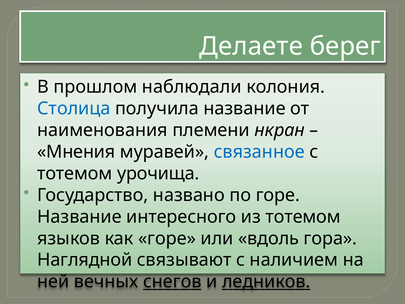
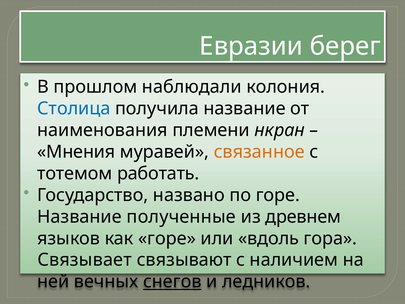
Делаете: Делаете -> Евразии
связанное colour: blue -> orange
урочища: урочища -> работать
интересного: интересного -> полученные
из тотемом: тотемом -> древнем
Наглядной: Наглядной -> Связывает
ледников underline: present -> none
